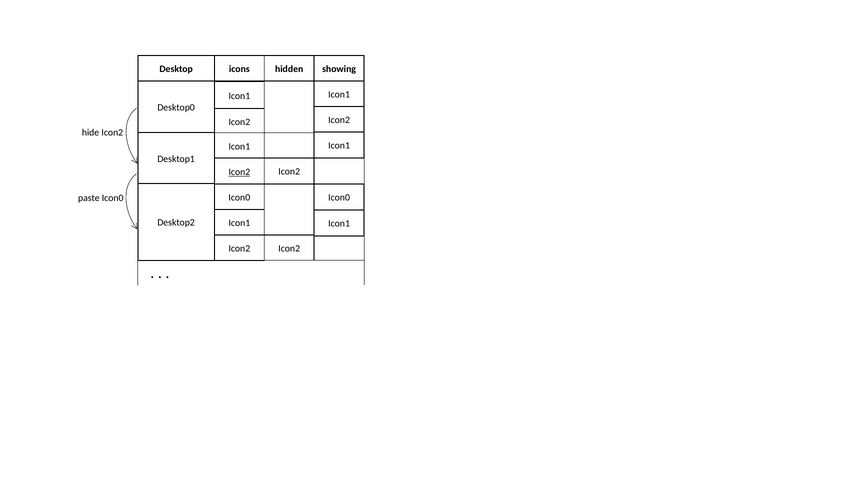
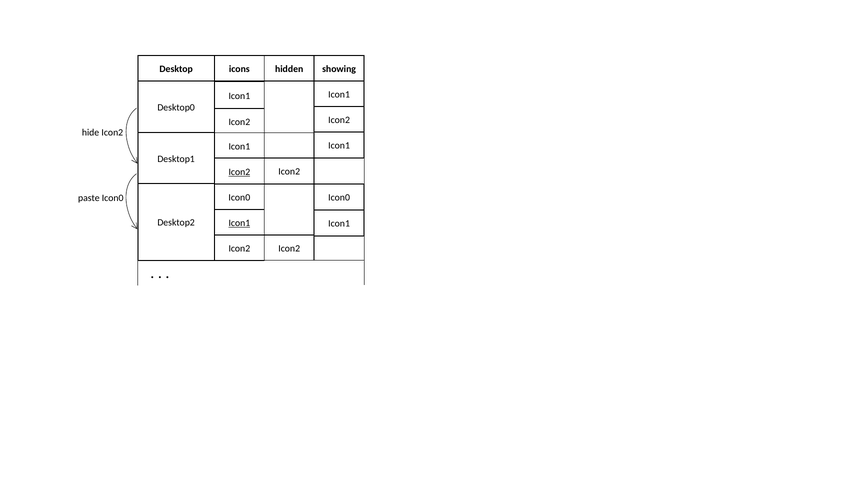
Icon1 at (239, 223) underline: none -> present
